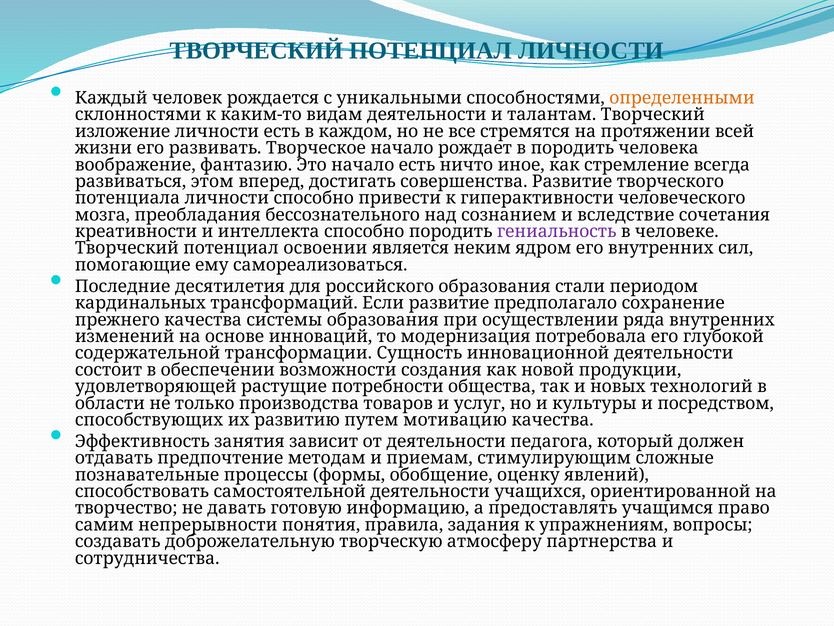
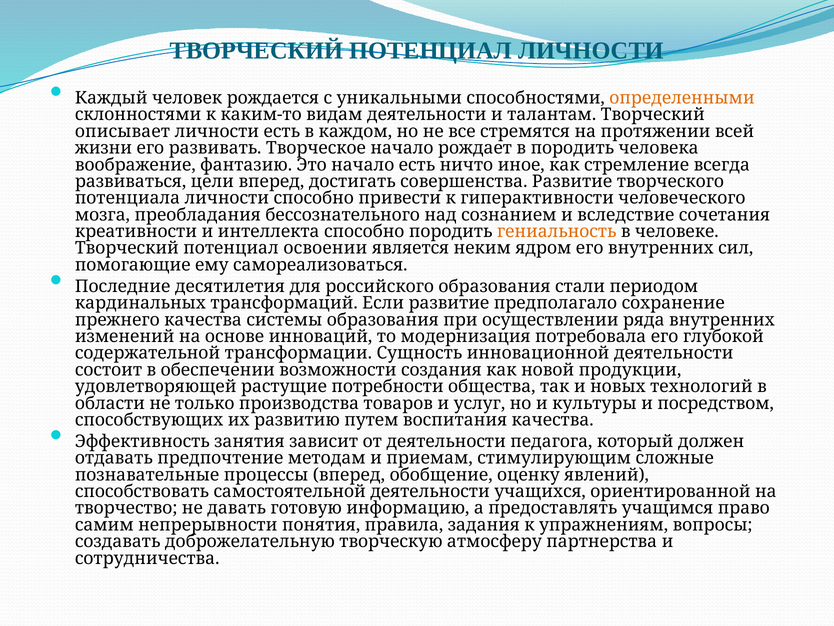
изложение: изложение -> описывает
этом: этом -> цели
гениальность colour: purple -> orange
мотивацию: мотивацию -> воспитания
процессы формы: формы -> вперед
